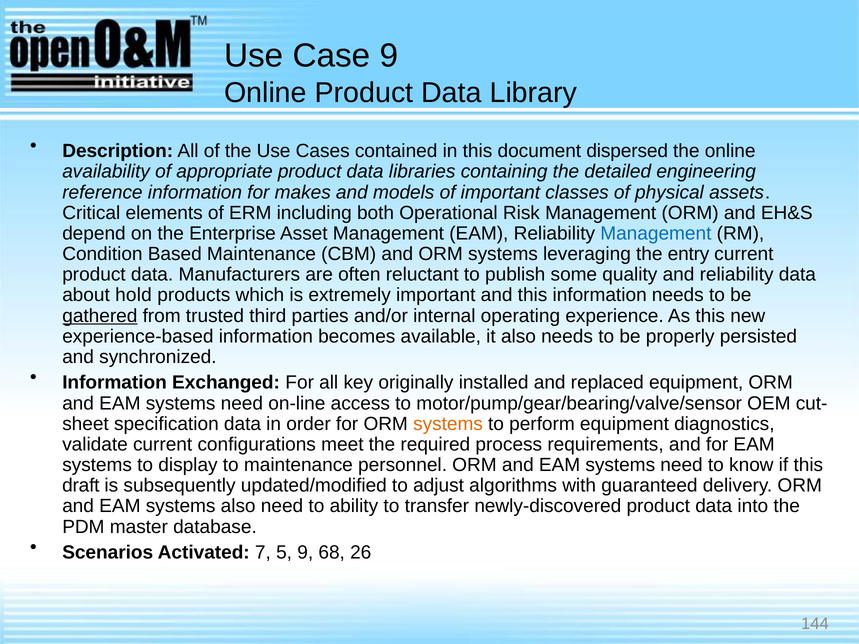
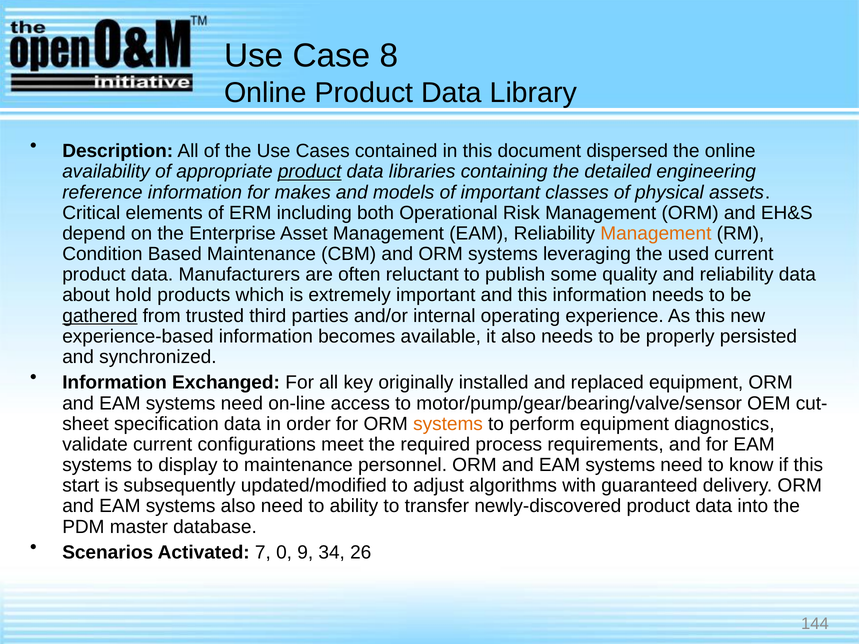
Case 9: 9 -> 8
product at (310, 172) underline: none -> present
Management at (656, 234) colour: blue -> orange
entry: entry -> used
draft: draft -> start
5: 5 -> 0
68: 68 -> 34
